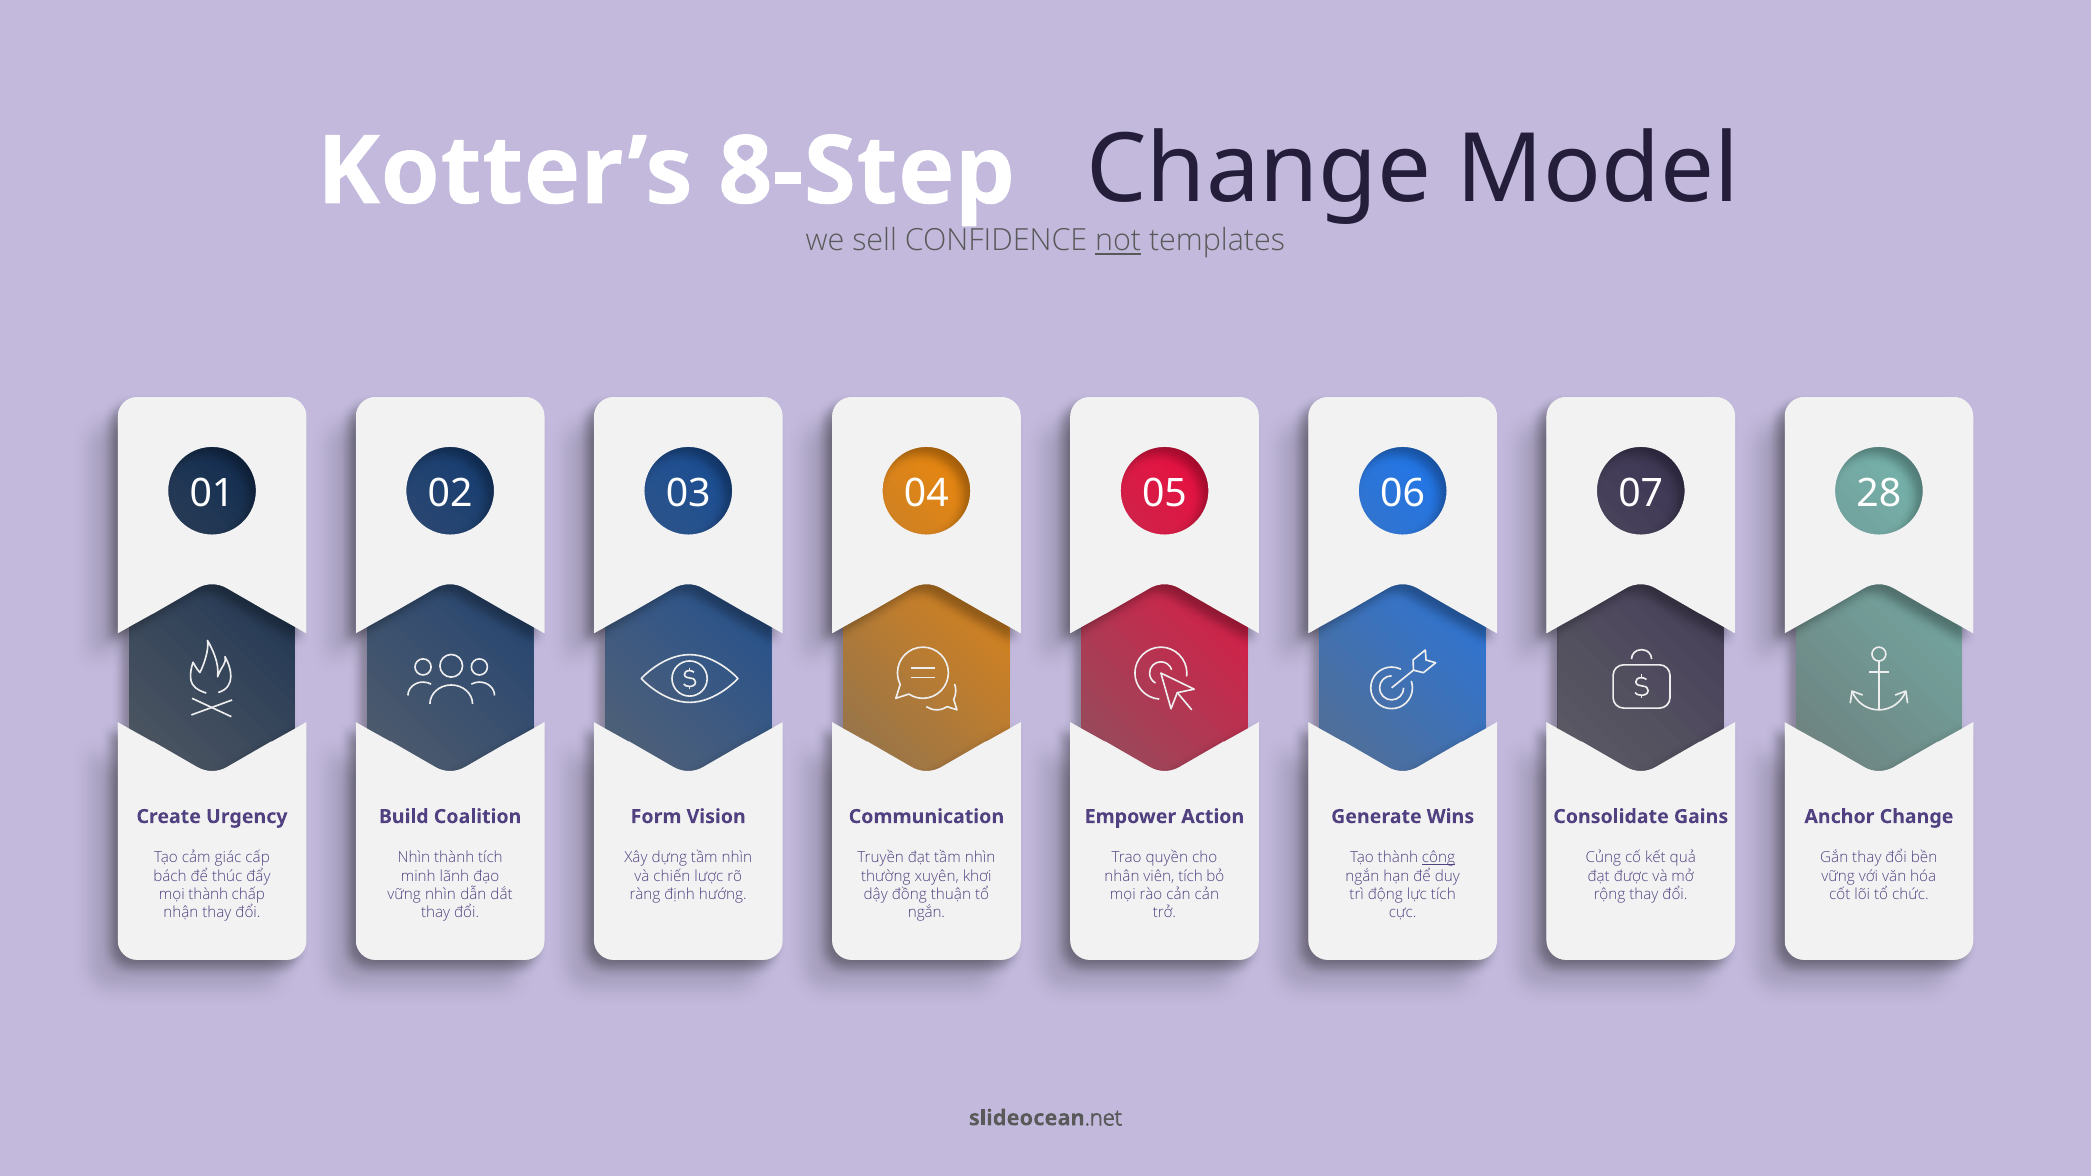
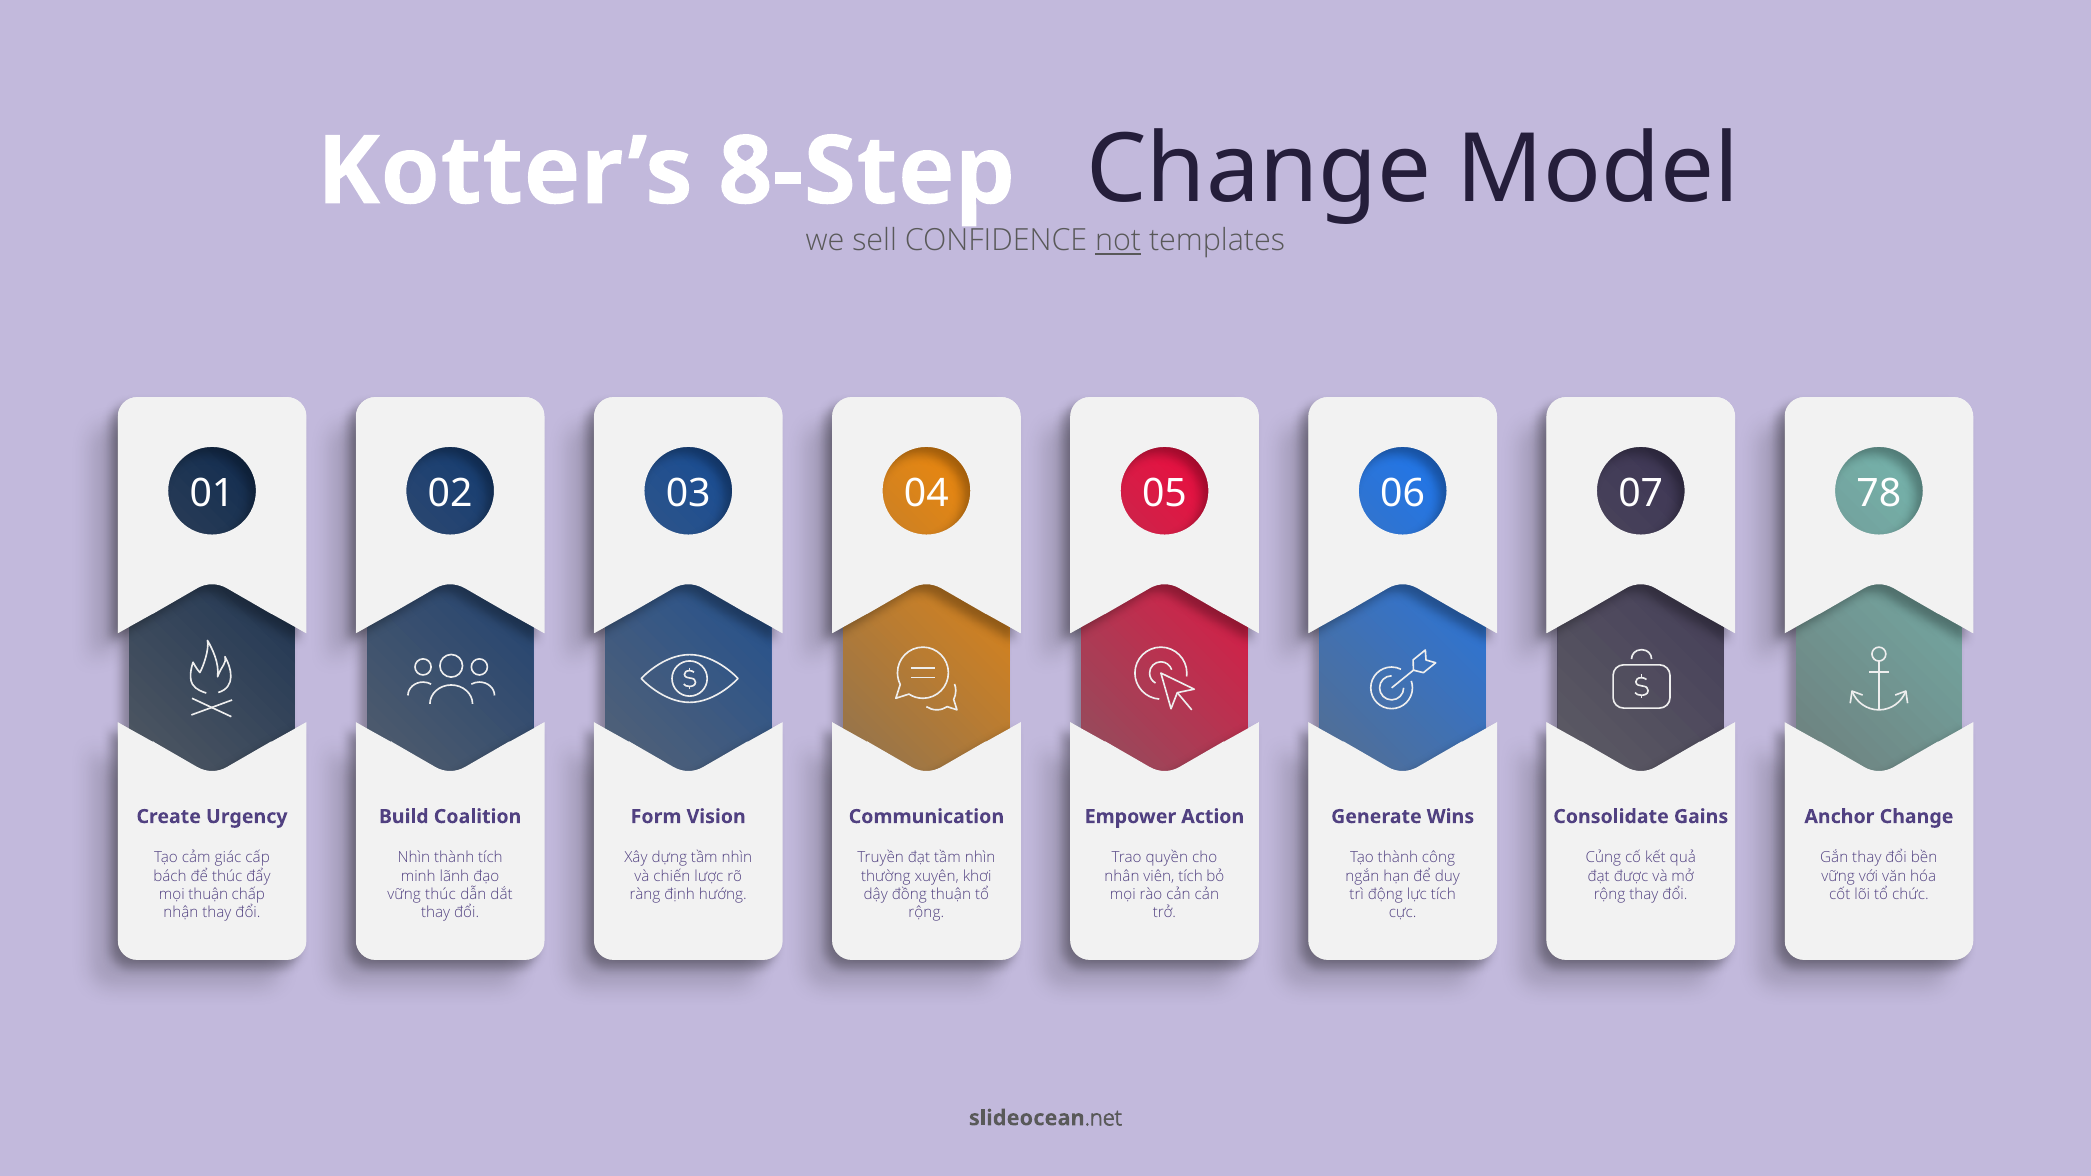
28: 28 -> 78
công underline: present -> none
mọi thành: thành -> thuận
vững nhìn: nhìn -> thúc
ngắn at (926, 913): ngắn -> rộng
